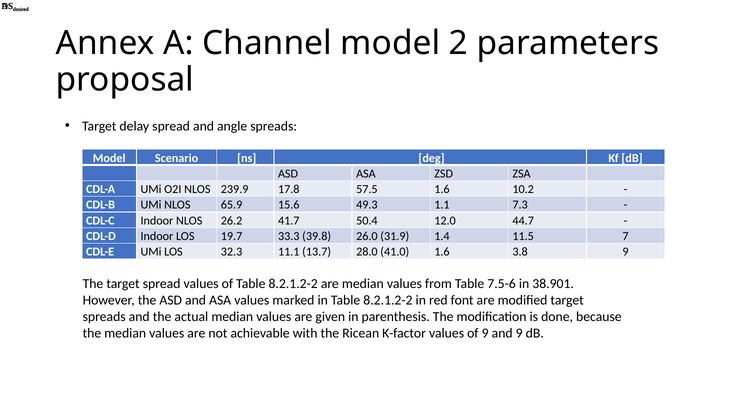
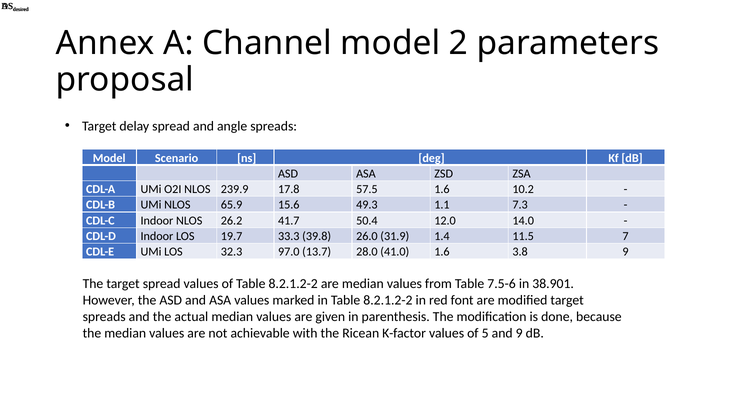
44.7: 44.7 -> 14.0
11.1: 11.1 -> 97.0
of 9: 9 -> 5
